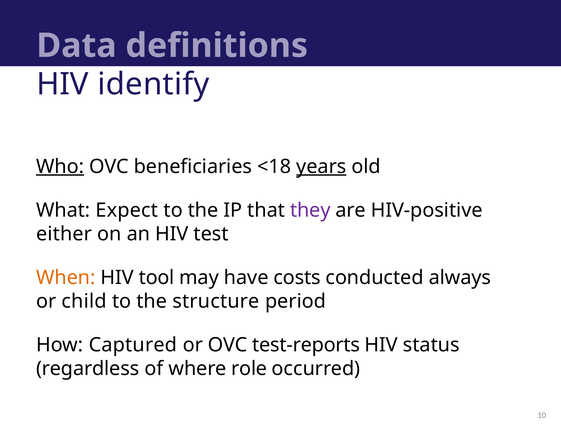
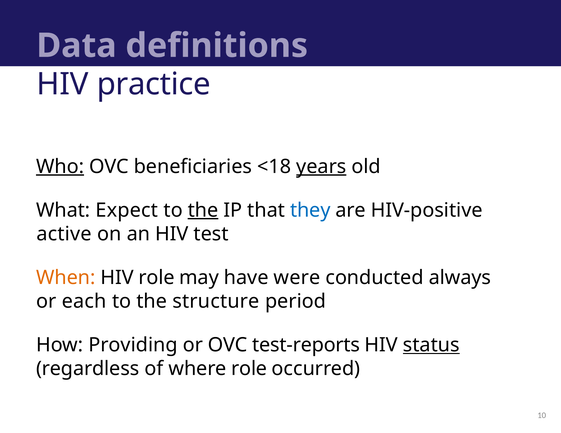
identify: identify -> practice
the at (203, 210) underline: none -> present
they colour: purple -> blue
either: either -> active
HIV tool: tool -> role
costs: costs -> were
child: child -> each
Captured: Captured -> Providing
status underline: none -> present
